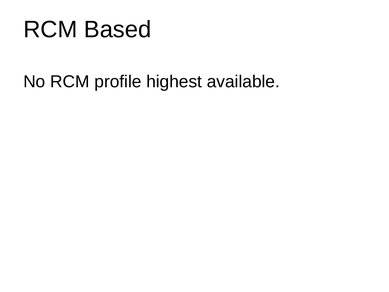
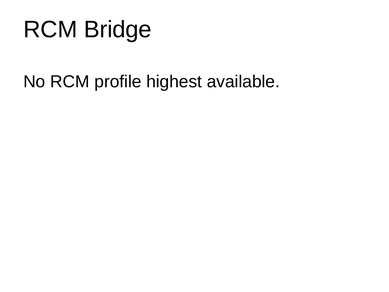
Based: Based -> Bridge
